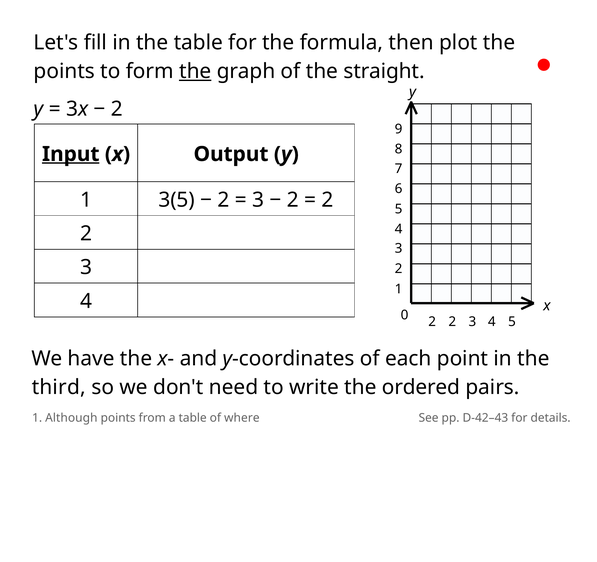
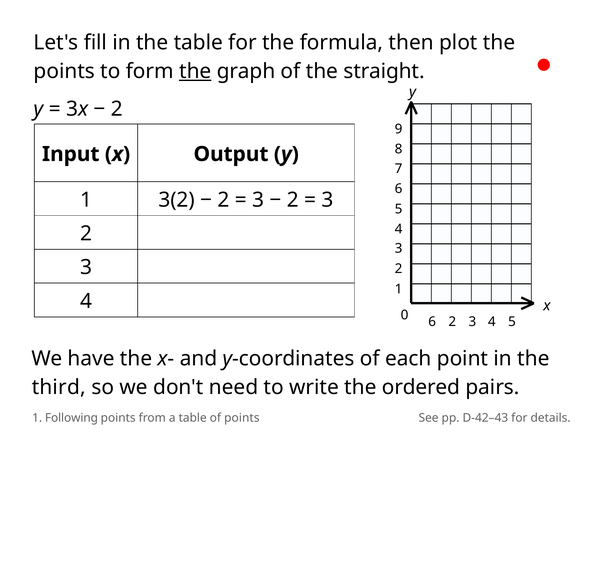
Input underline: present -> none
3(5: 3(5 -> 3(2
2 at (328, 199): 2 -> 3
0 2: 2 -> 6
Although: Although -> Following
of where: where -> points
